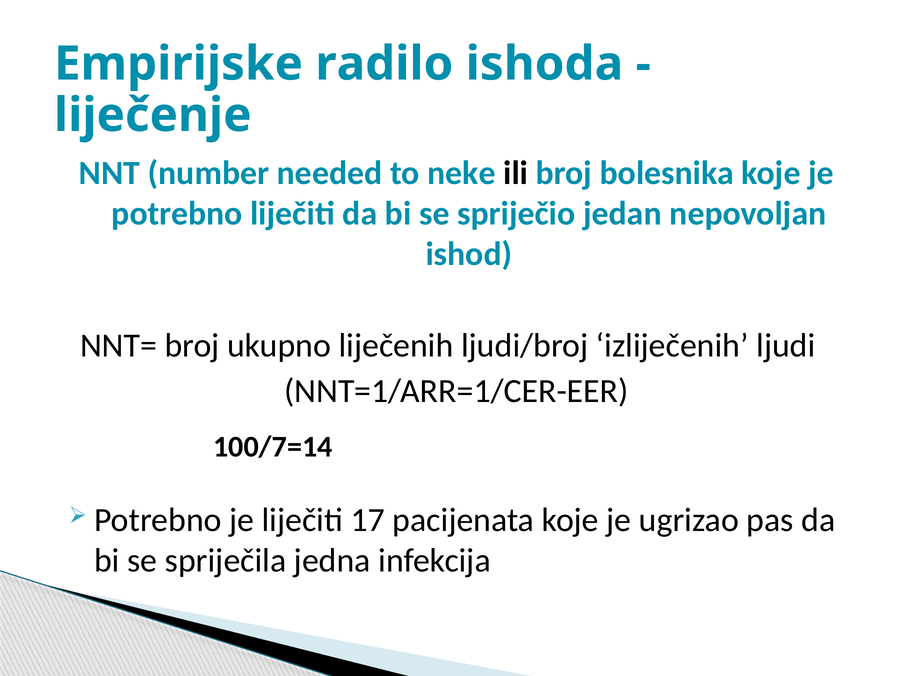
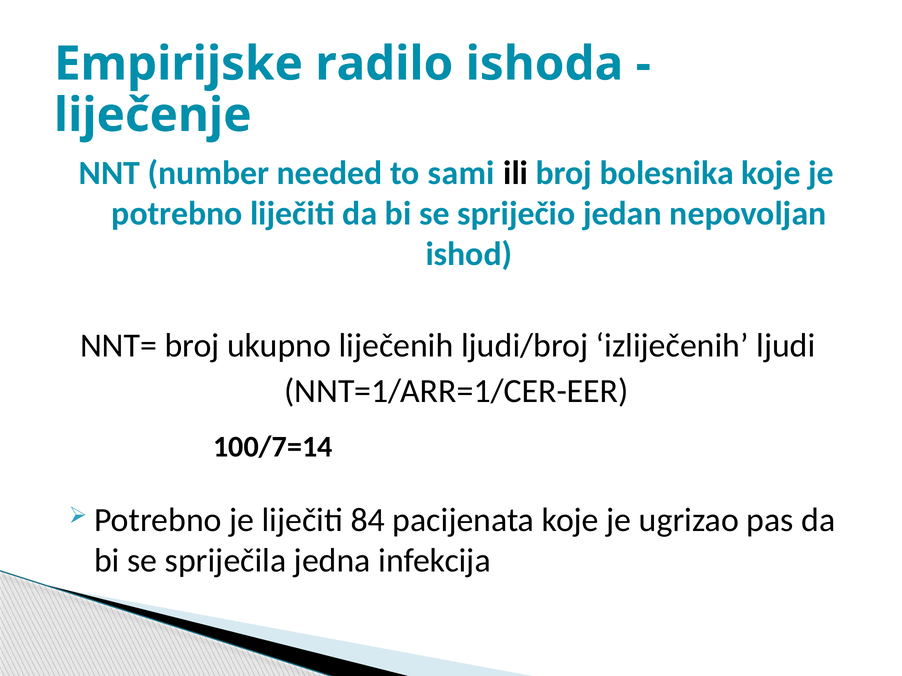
neke: neke -> sami
17: 17 -> 84
